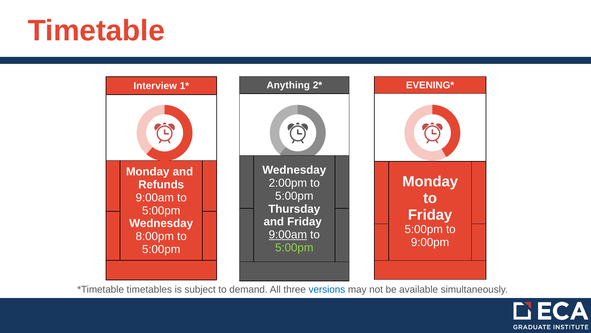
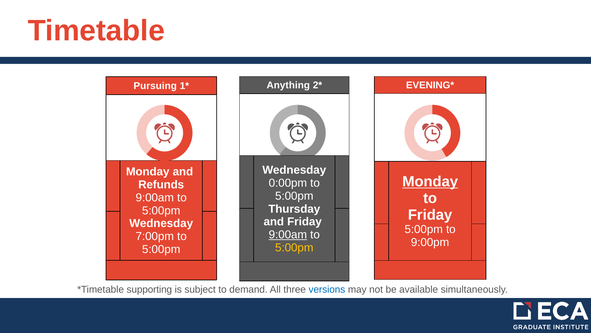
Interview: Interview -> Pursuing
Monday at (430, 181) underline: none -> present
2:00pm: 2:00pm -> 0:00pm
8:00pm: 8:00pm -> 7:00pm
5:00pm at (294, 247) colour: light green -> yellow
timetables: timetables -> supporting
